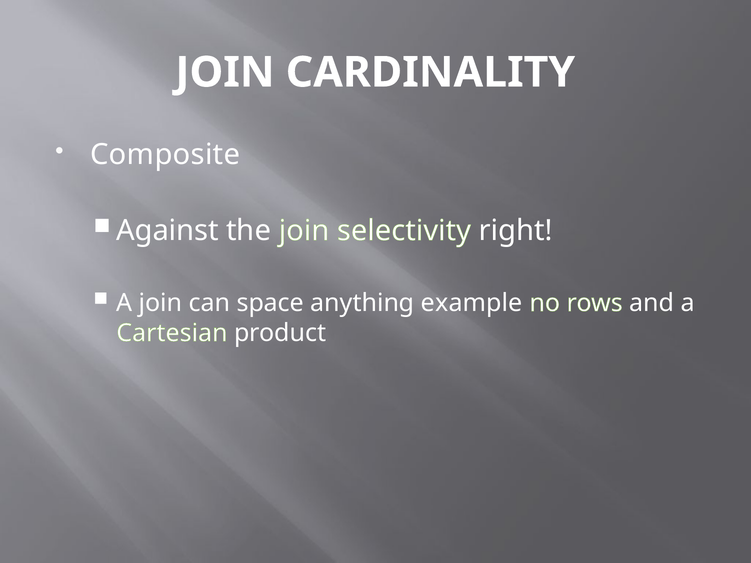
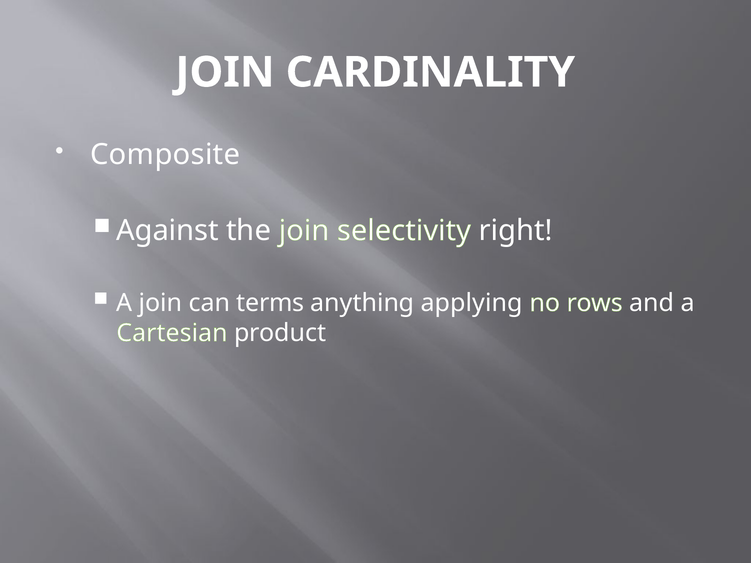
space: space -> terms
example: example -> applying
